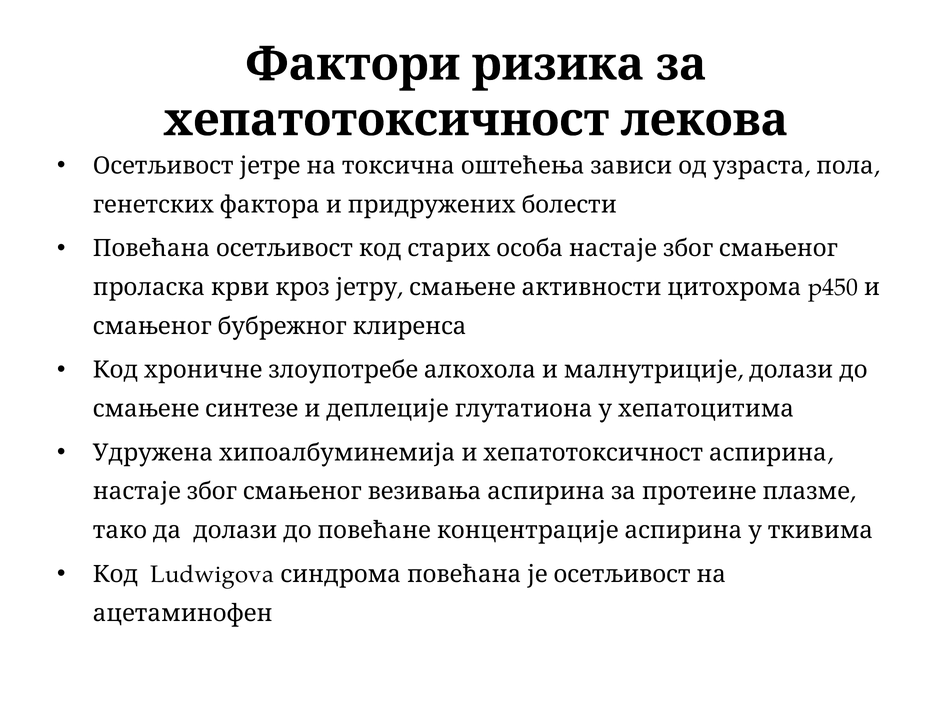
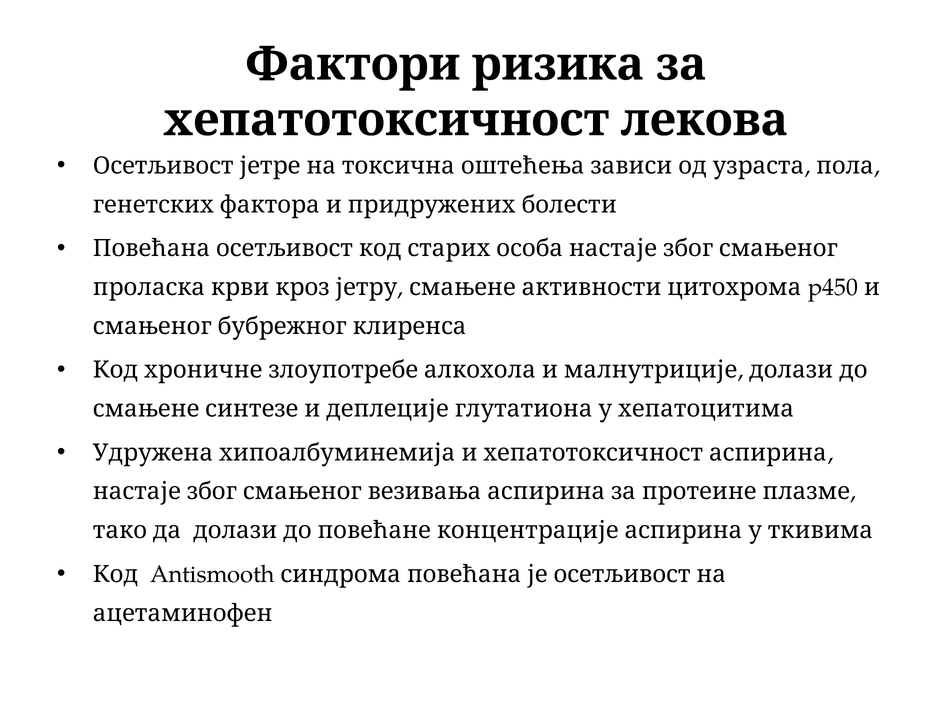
Ludwigova: Ludwigova -> Antismooth
